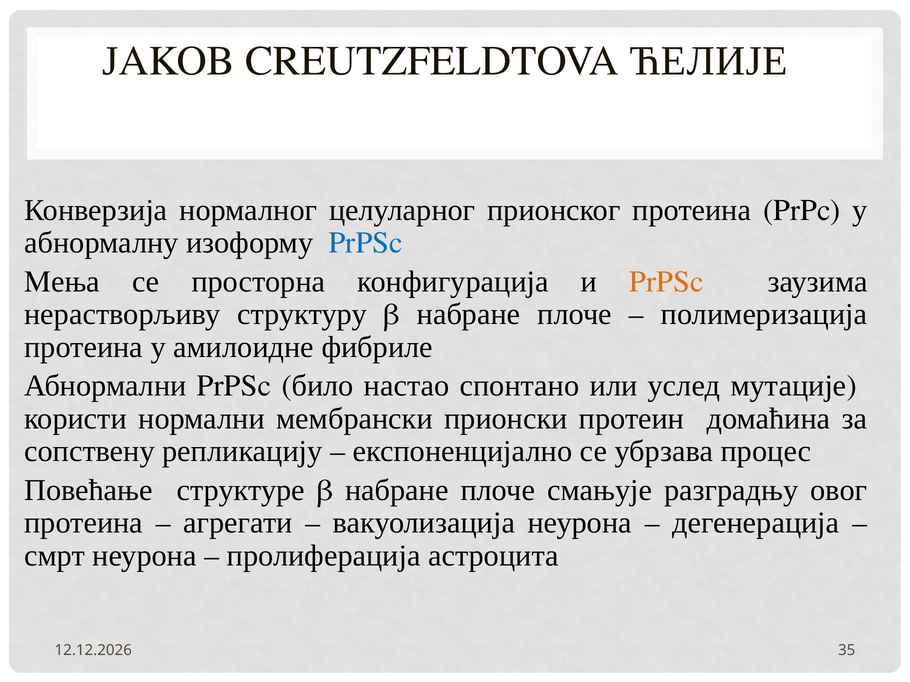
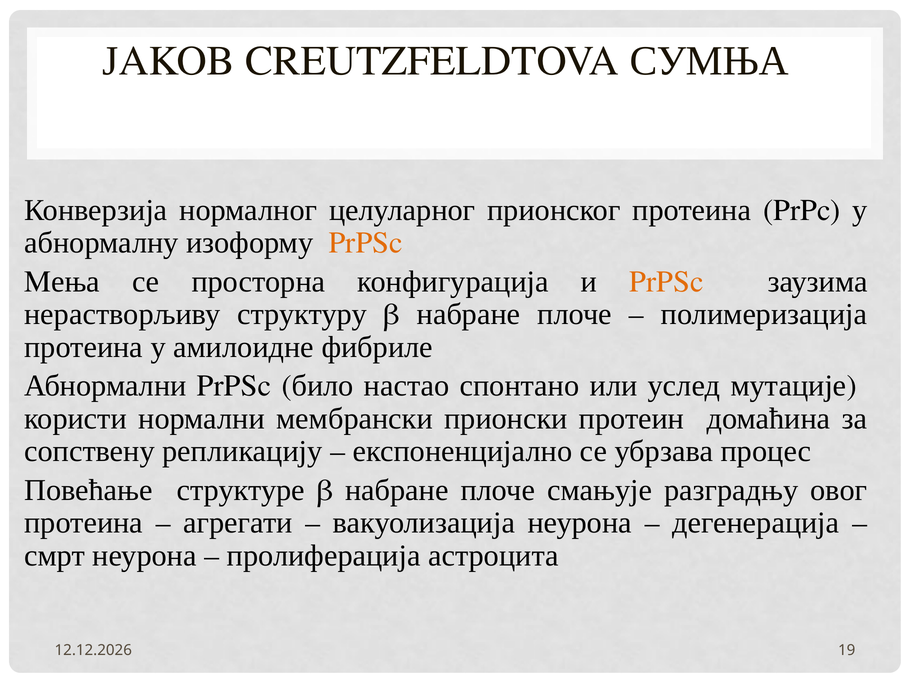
ЋЕЛИЈЕ: ЋЕЛИЈЕ -> СУМЊА
PrPSc at (366, 243) colour: blue -> orange
35: 35 -> 19
